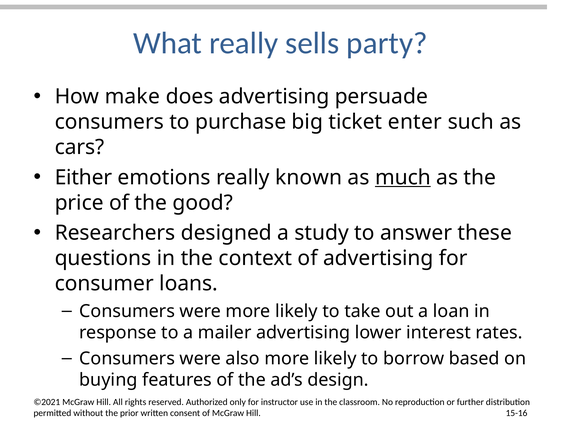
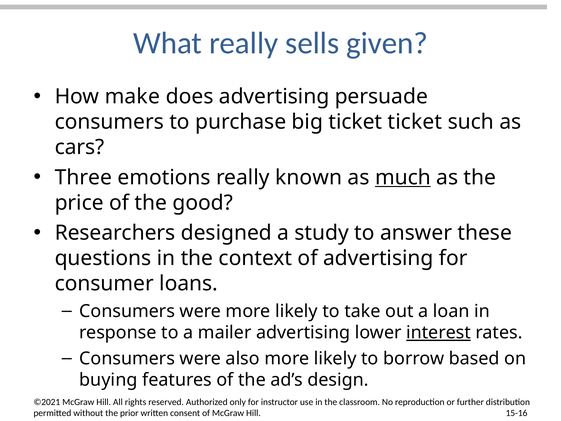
party: party -> given
ticket enter: enter -> ticket
Either: Either -> Three
interest underline: none -> present
